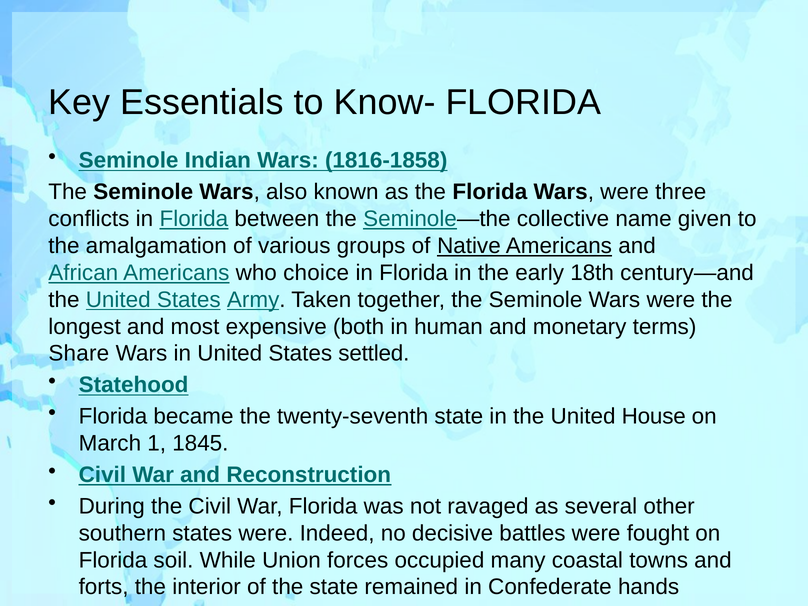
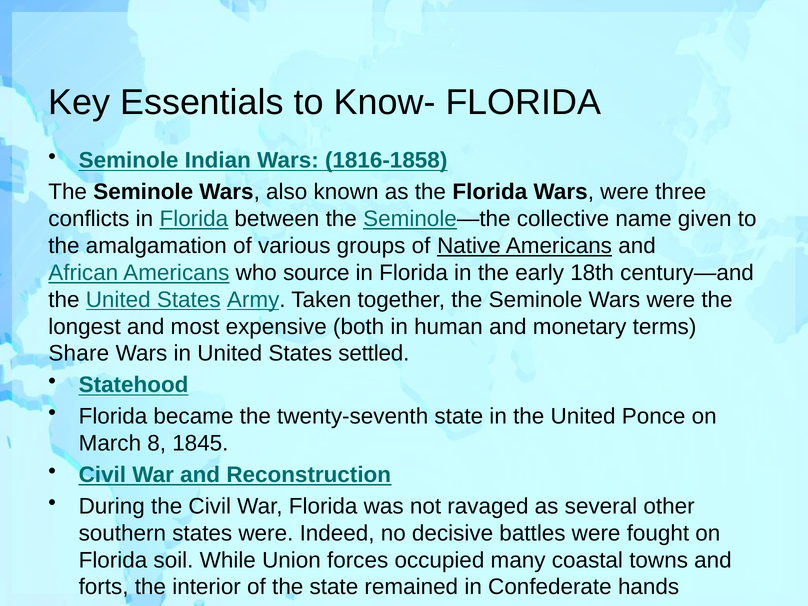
choice: choice -> source
House: House -> Ponce
1: 1 -> 8
